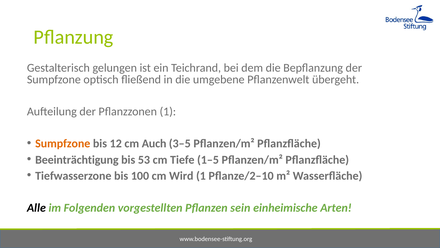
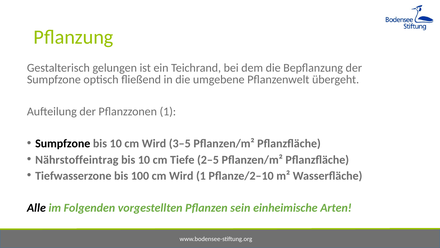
Sumpfzone at (63, 143) colour: orange -> black
12 at (116, 143): 12 -> 10
Auch at (154, 143): Auch -> Wird
Beeinträchtigung: Beeinträchtigung -> Nährstoffeintrag
53 at (144, 159): 53 -> 10
1‒5: 1‒5 -> 2‒5
